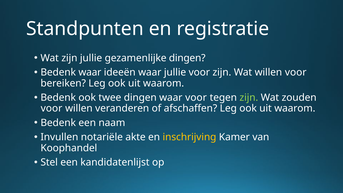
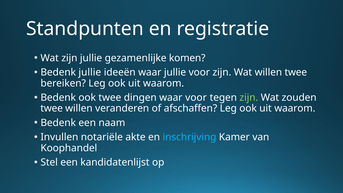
gezamenlijke dingen: dingen -> komen
Bedenk waar: waar -> jullie
willen voor: voor -> twee
voor at (52, 108): voor -> twee
inschrijving colour: yellow -> light blue
